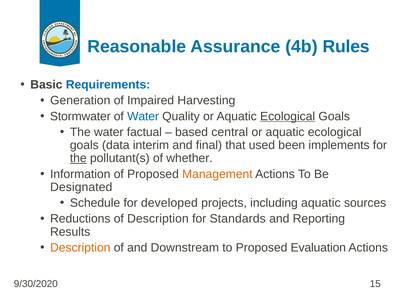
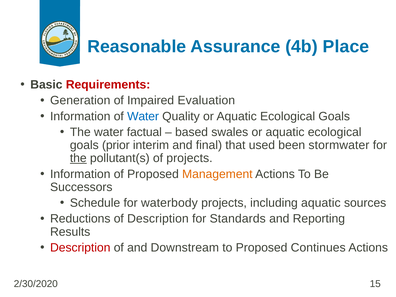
Rules: Rules -> Place
Requirements colour: blue -> red
Harvesting: Harvesting -> Evaluation
Stormwater at (80, 116): Stormwater -> Information
Ecological at (288, 116) underline: present -> none
central: central -> swales
data: data -> prior
implements: implements -> stormwater
of whether: whether -> projects
Designated: Designated -> Successors
developed: developed -> waterbody
Description at (80, 248) colour: orange -> red
Evaluation: Evaluation -> Continues
9/30/2020: 9/30/2020 -> 2/30/2020
